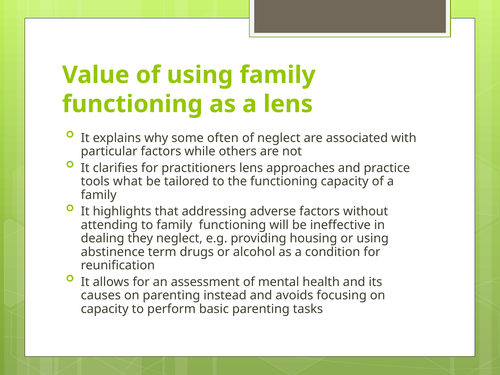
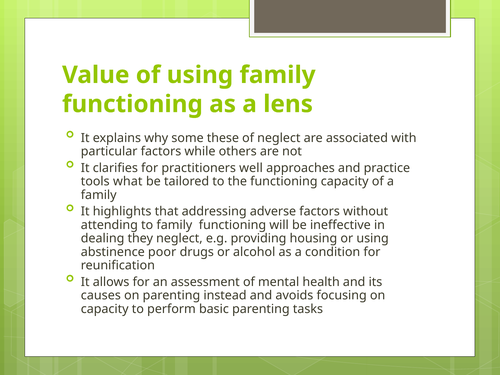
often: often -> these
practitioners lens: lens -> well
term: term -> poor
